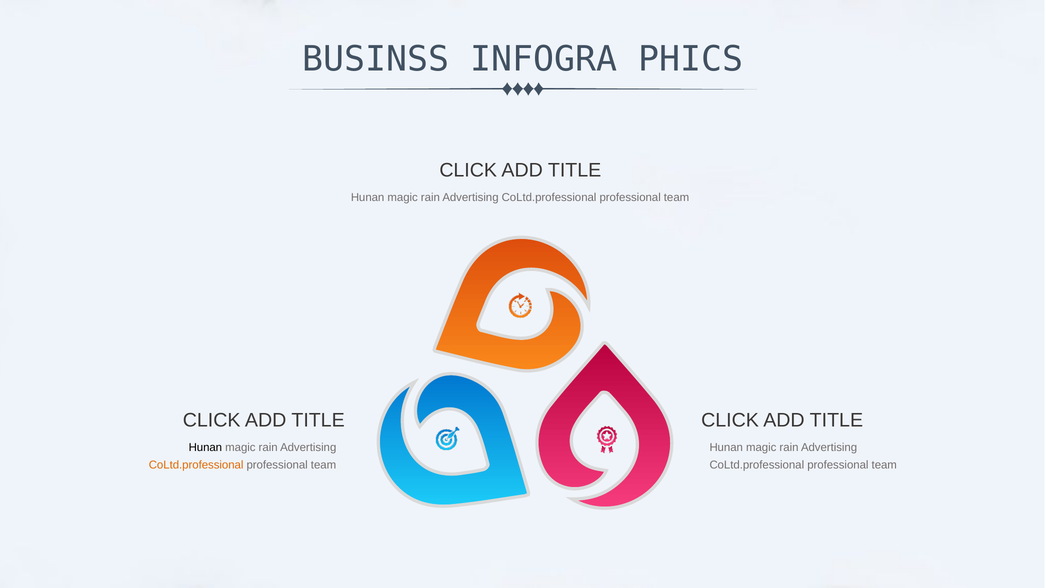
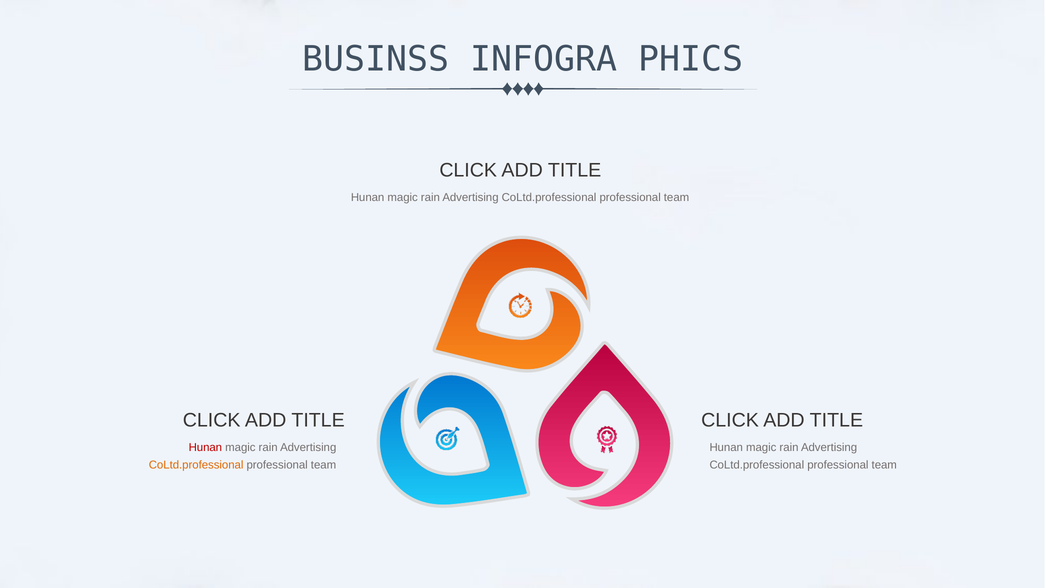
Hunan at (205, 448) colour: black -> red
